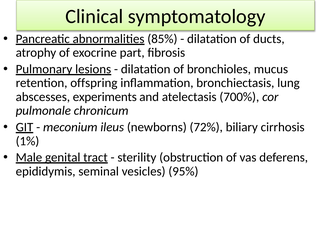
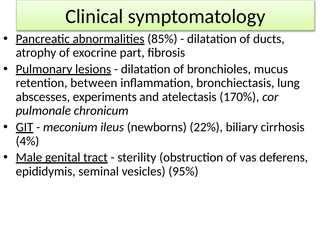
offspring: offspring -> between
700%: 700% -> 170%
72%: 72% -> 22%
1%: 1% -> 4%
